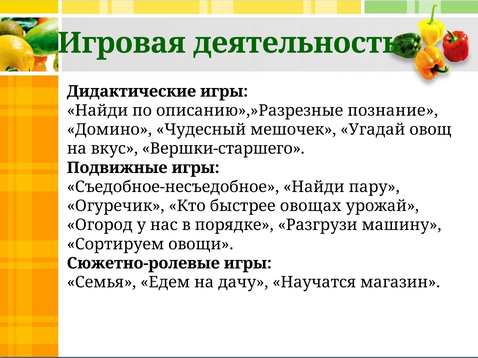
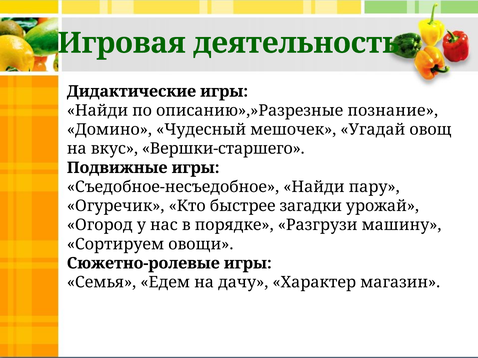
овощах: овощах -> загадки
Научатся: Научатся -> Характер
